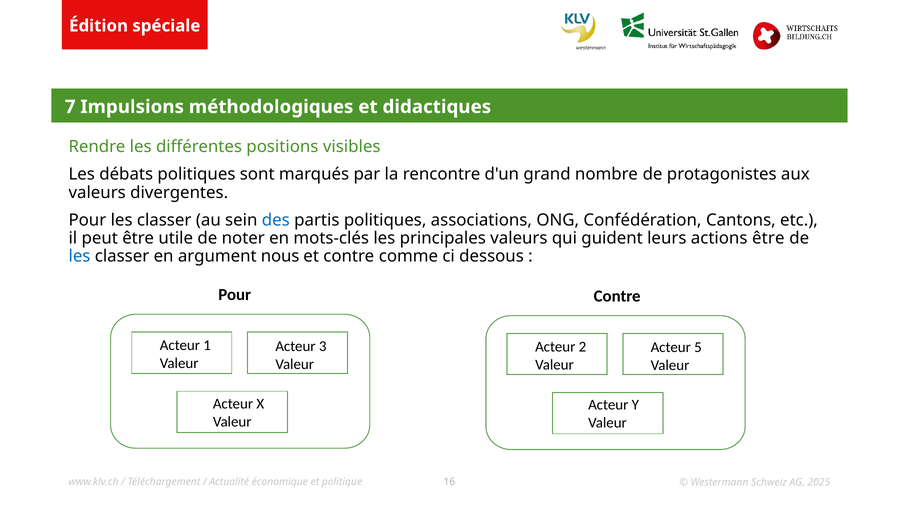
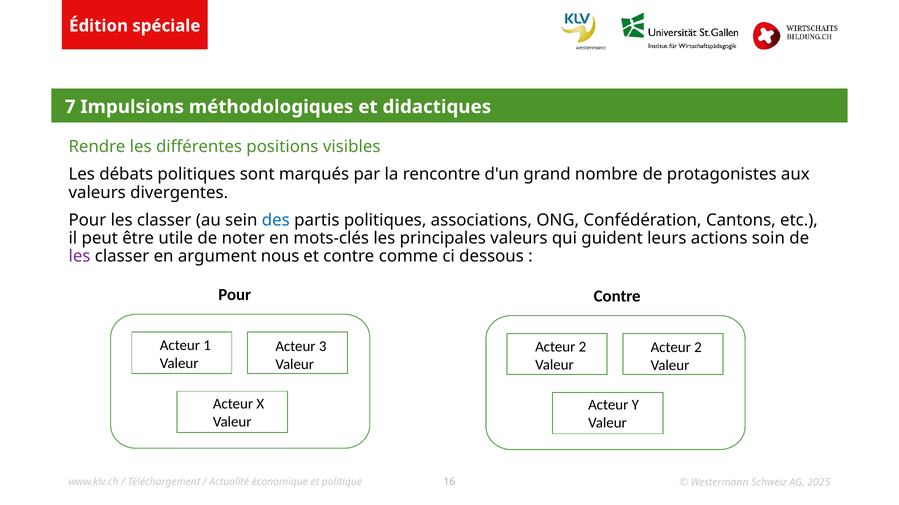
actions être: être -> soin
les at (79, 257) colour: blue -> purple
5 at (698, 348): 5 -> 2
